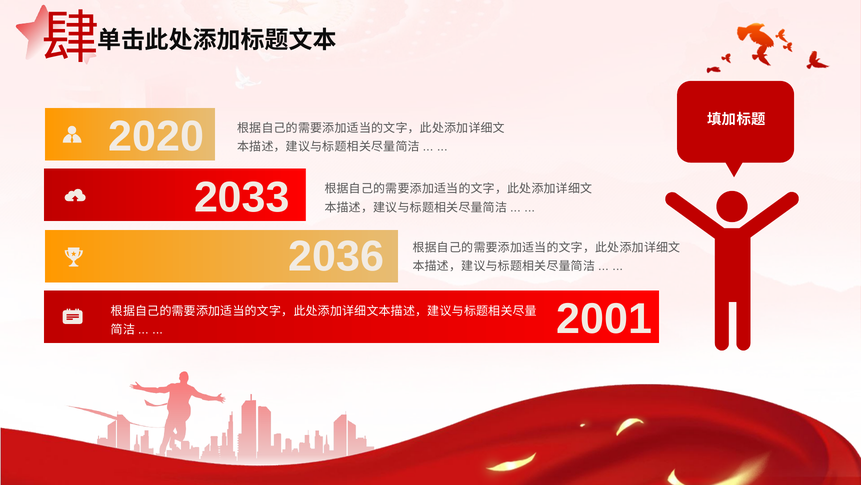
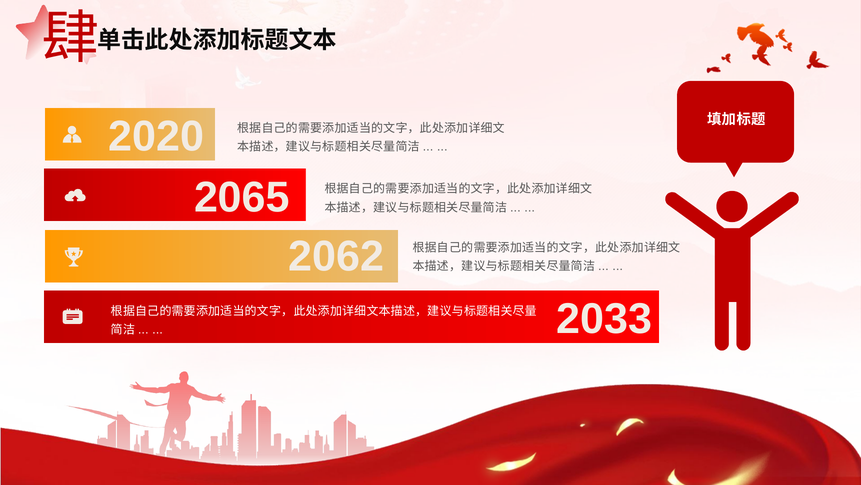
2033: 2033 -> 2065
2036: 2036 -> 2062
2001: 2001 -> 2033
